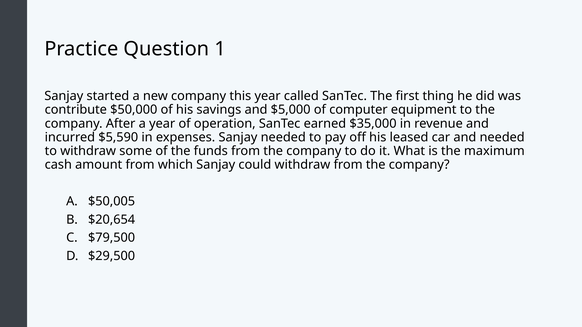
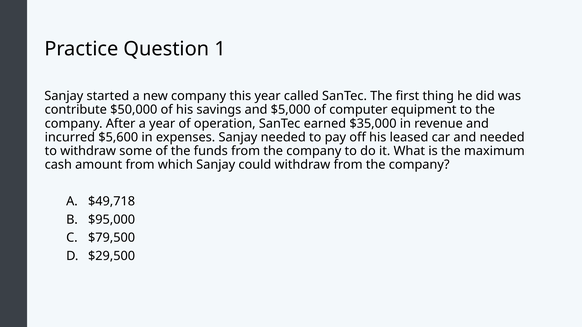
$5,590: $5,590 -> $5,600
$50,005: $50,005 -> $49,718
$20,654: $20,654 -> $95,000
